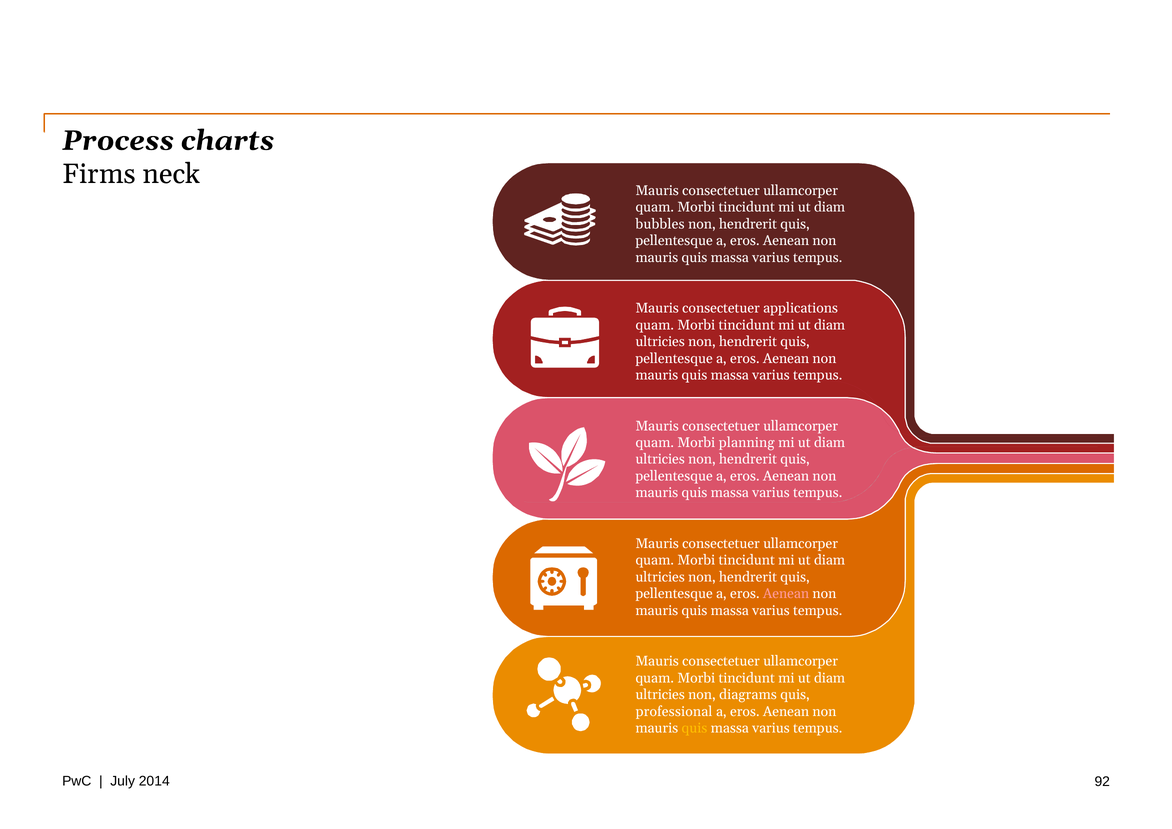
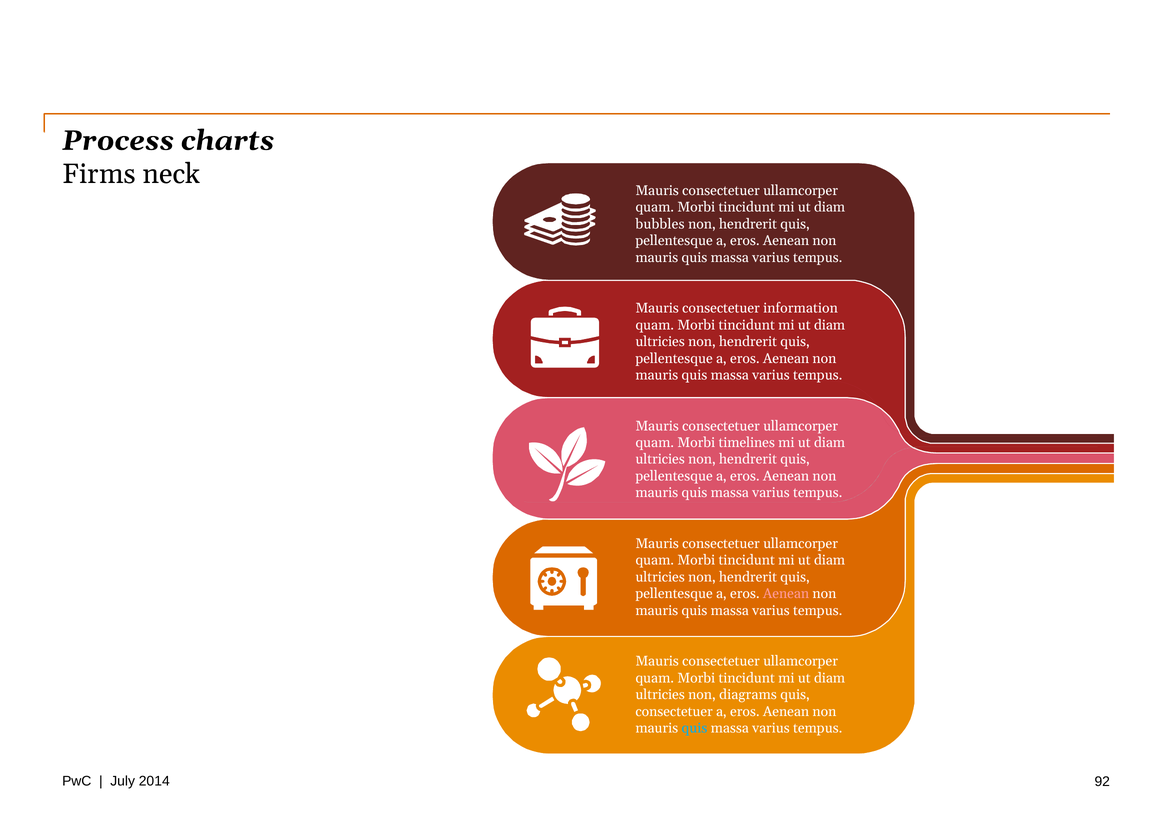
applications: applications -> information
planning: planning -> timelines
professional at (674, 711): professional -> consectetuer
quis at (694, 728) colour: yellow -> light blue
